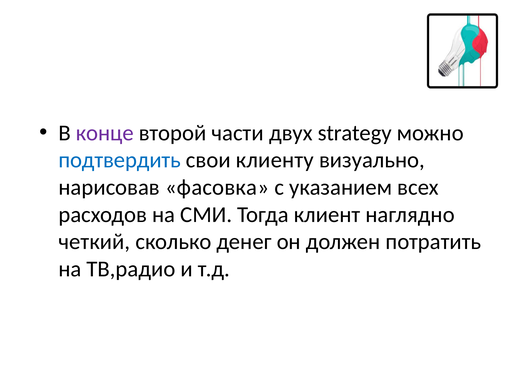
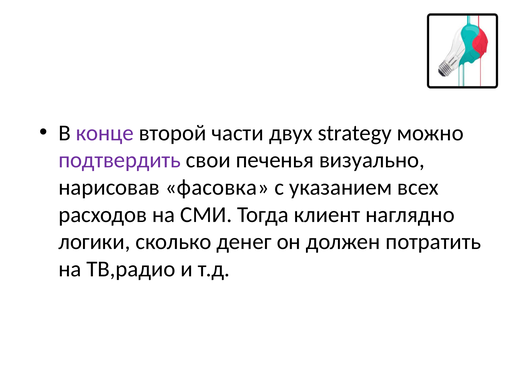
подтвердить colour: blue -> purple
клиенту: клиенту -> печенья
четкий: четкий -> логики
